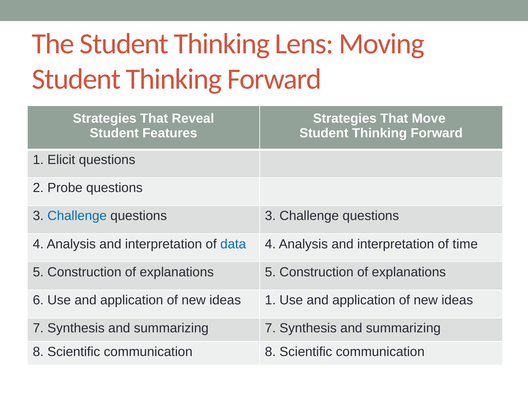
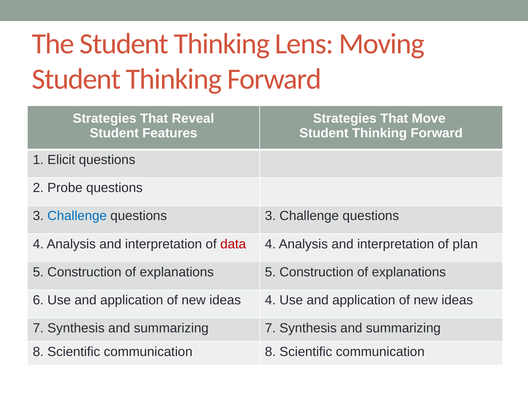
data colour: blue -> red
time: time -> plan
ideas 1: 1 -> 4
